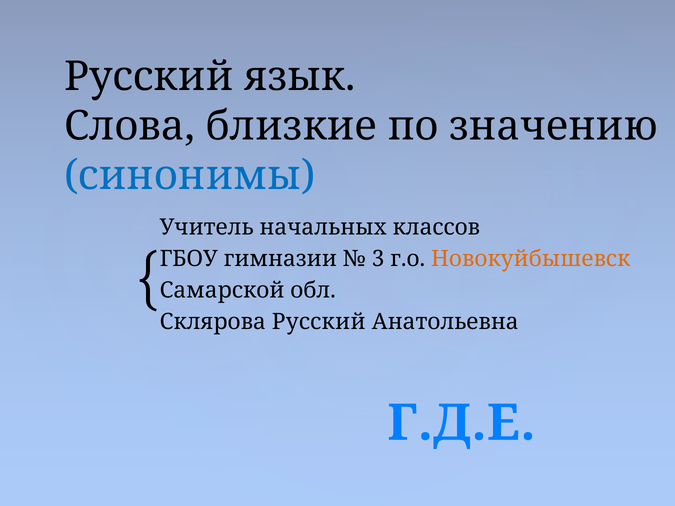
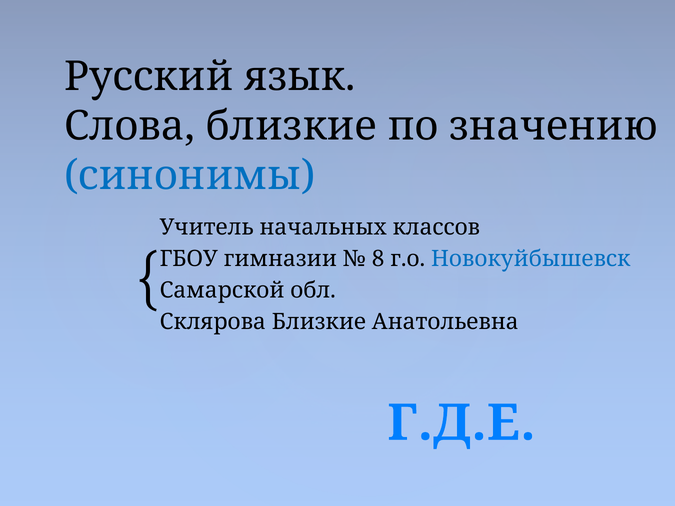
3: 3 -> 8
Новокуйбышевск colour: orange -> blue
Склярова Русский: Русский -> Близкие
